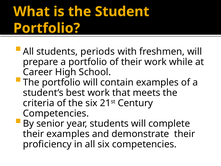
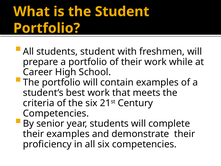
students periods: periods -> student
